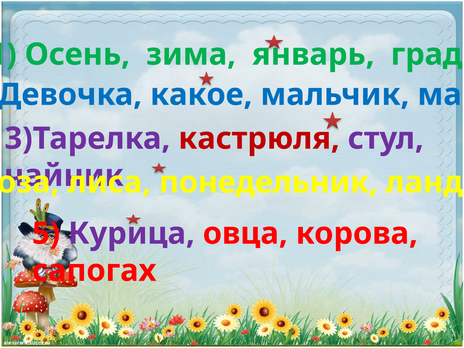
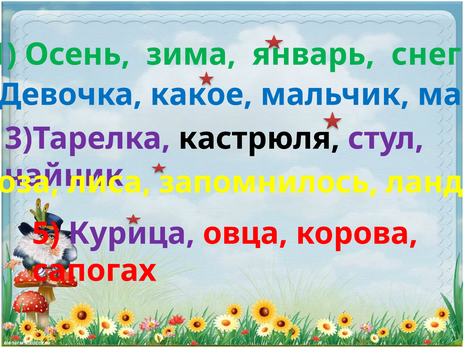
град: град -> снег
кастрюля colour: red -> black
понедельник: понедельник -> запомнилось
